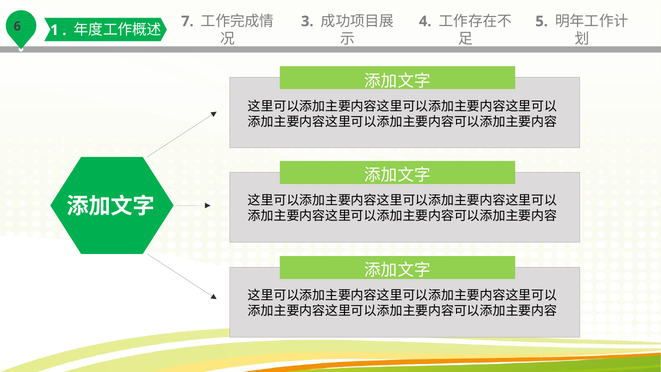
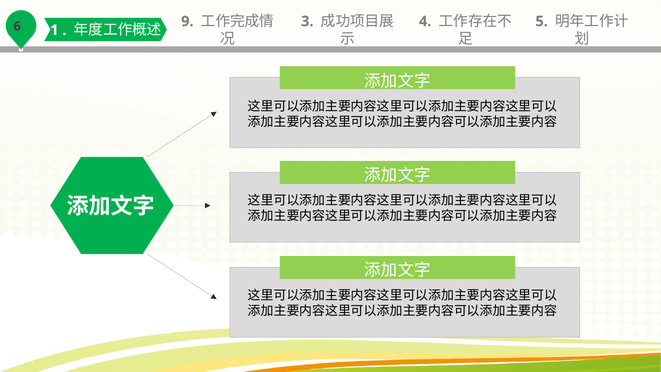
7: 7 -> 9
